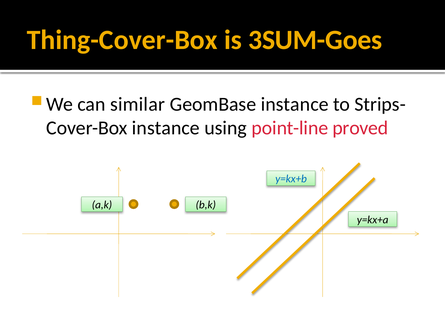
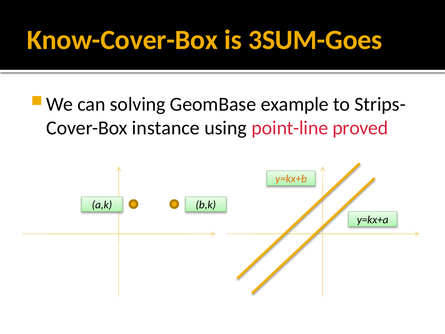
Thing-Cover-Box: Thing-Cover-Box -> Know-Cover-Box
similar: similar -> solving
GeomBase instance: instance -> example
y=kx+b colour: blue -> orange
